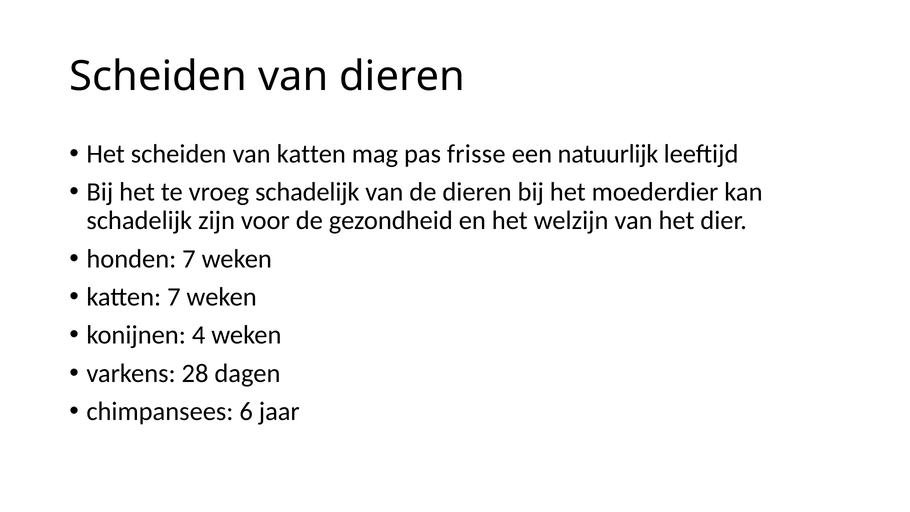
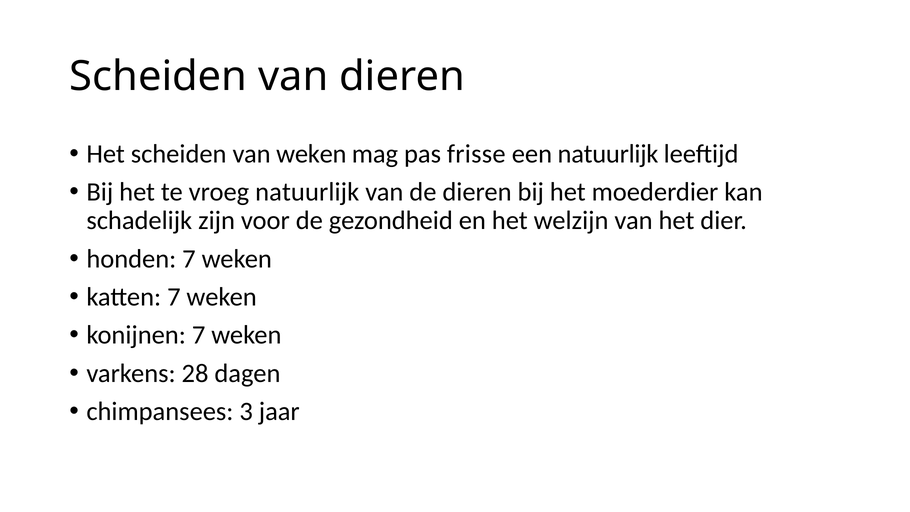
van katten: katten -> weken
vroeg schadelijk: schadelijk -> natuurlijk
konijnen 4: 4 -> 7
6: 6 -> 3
